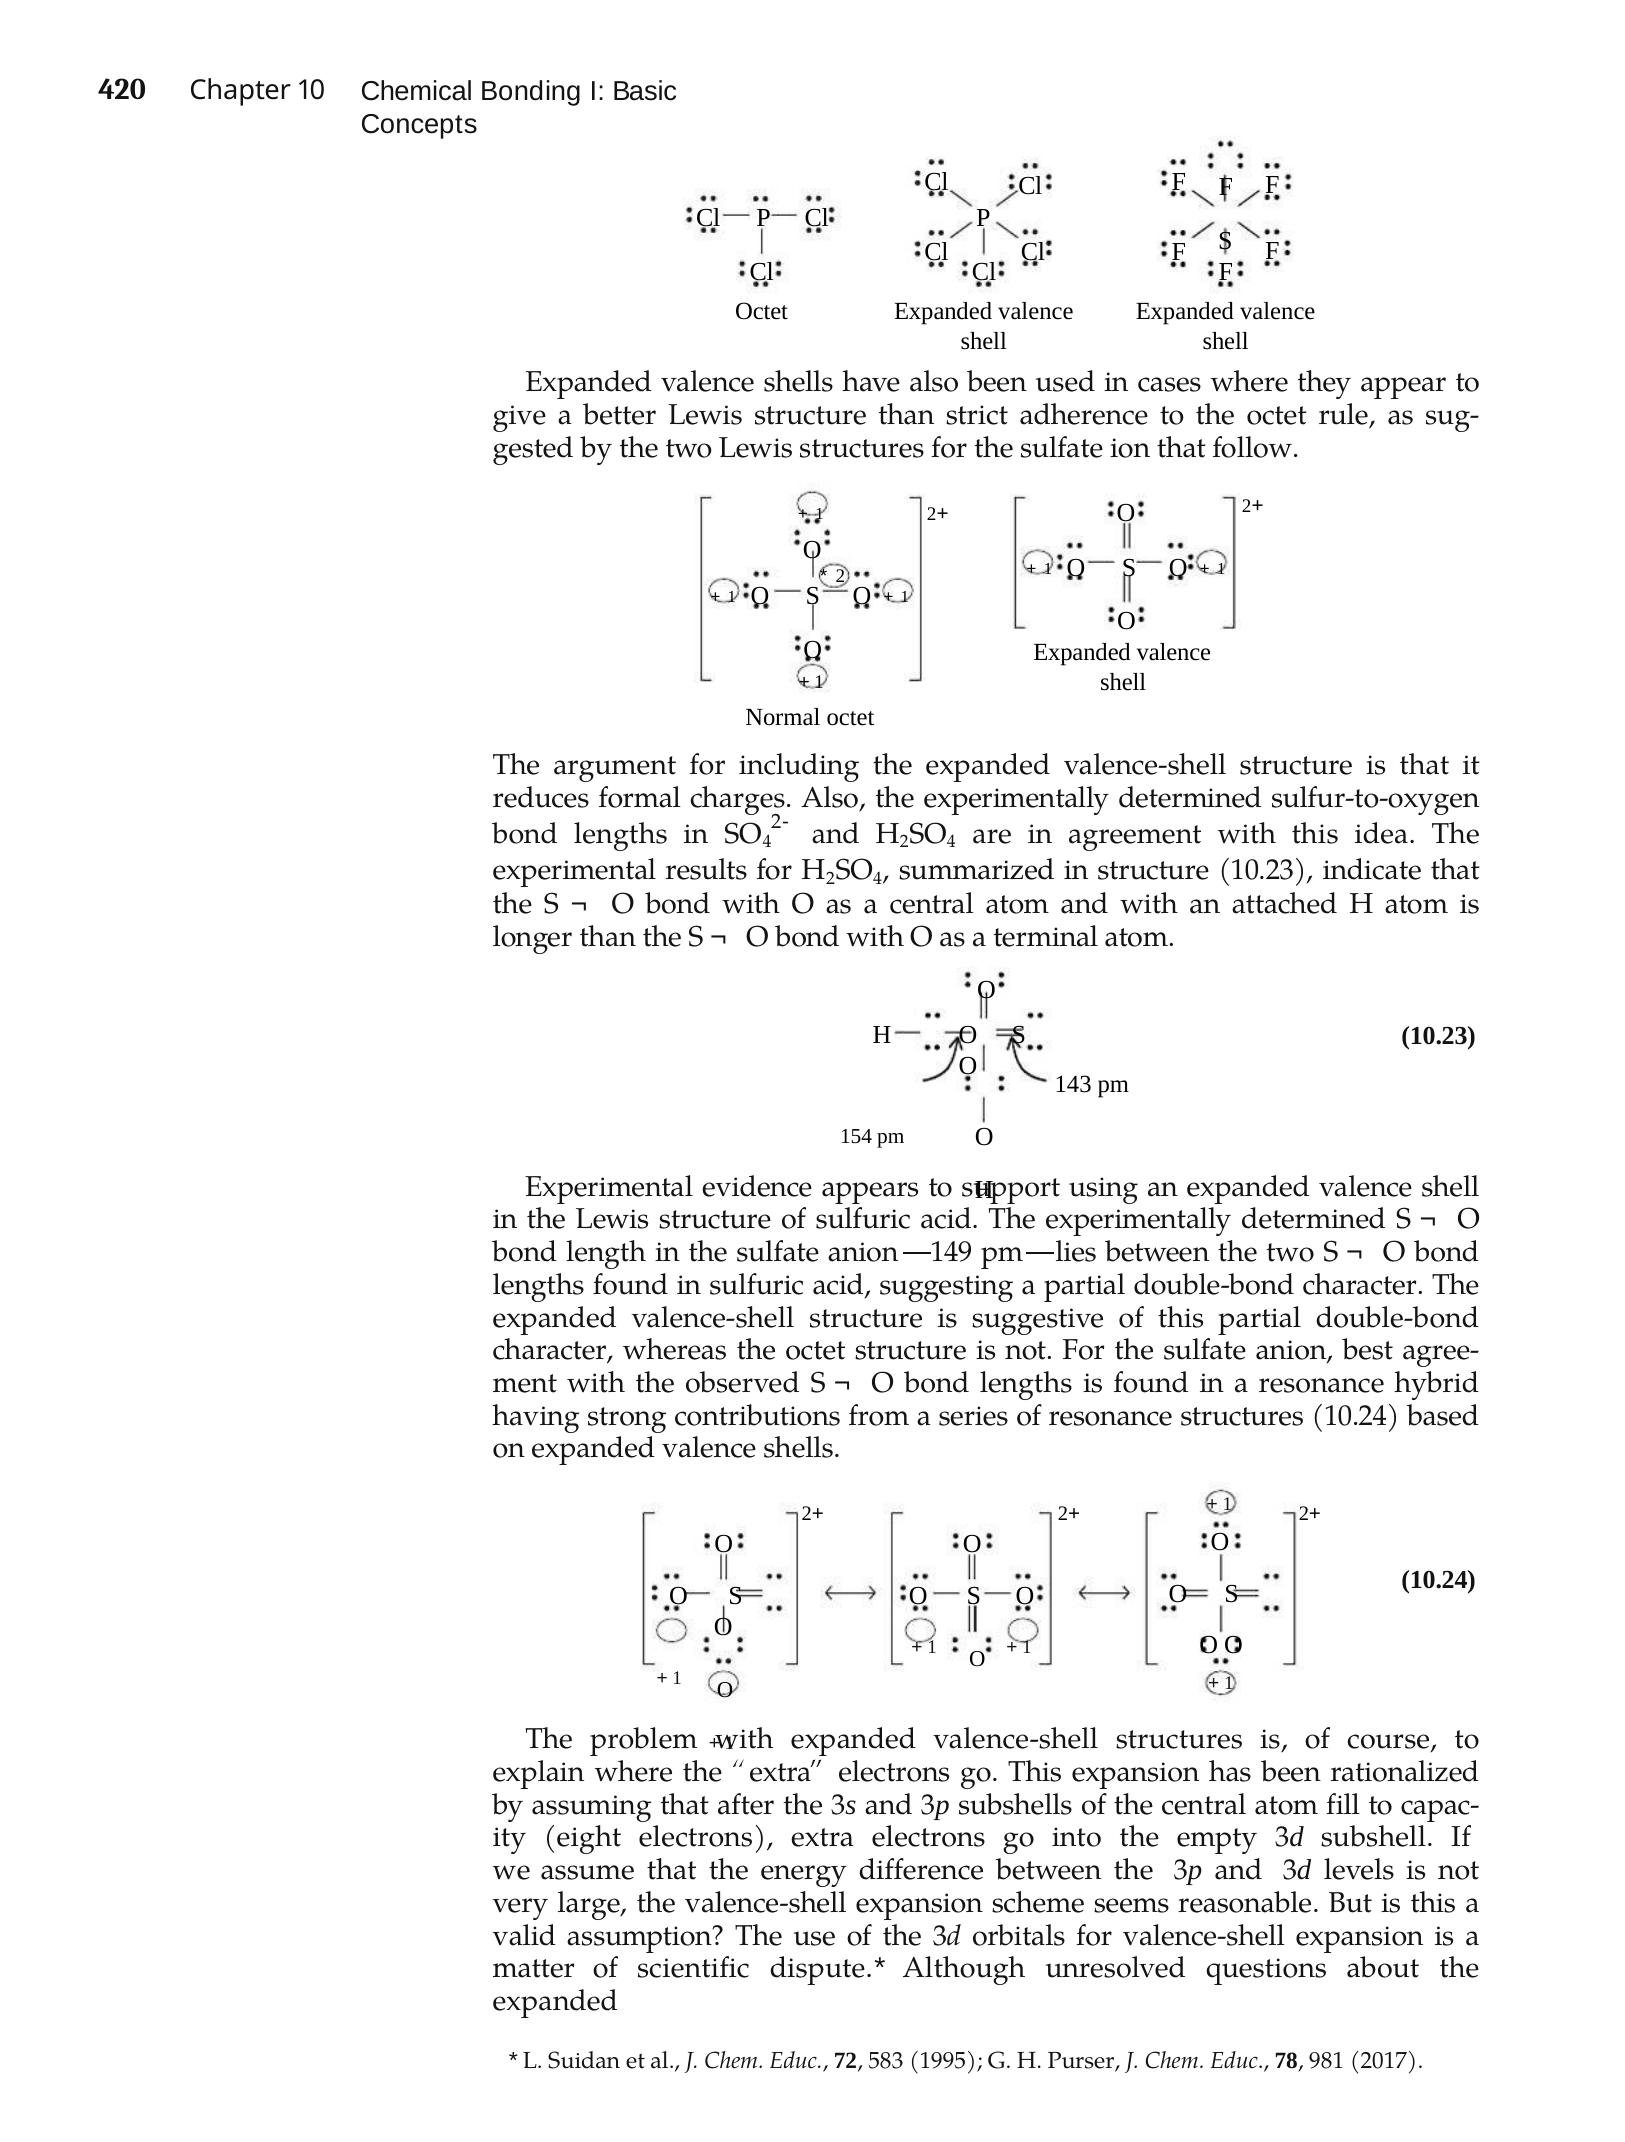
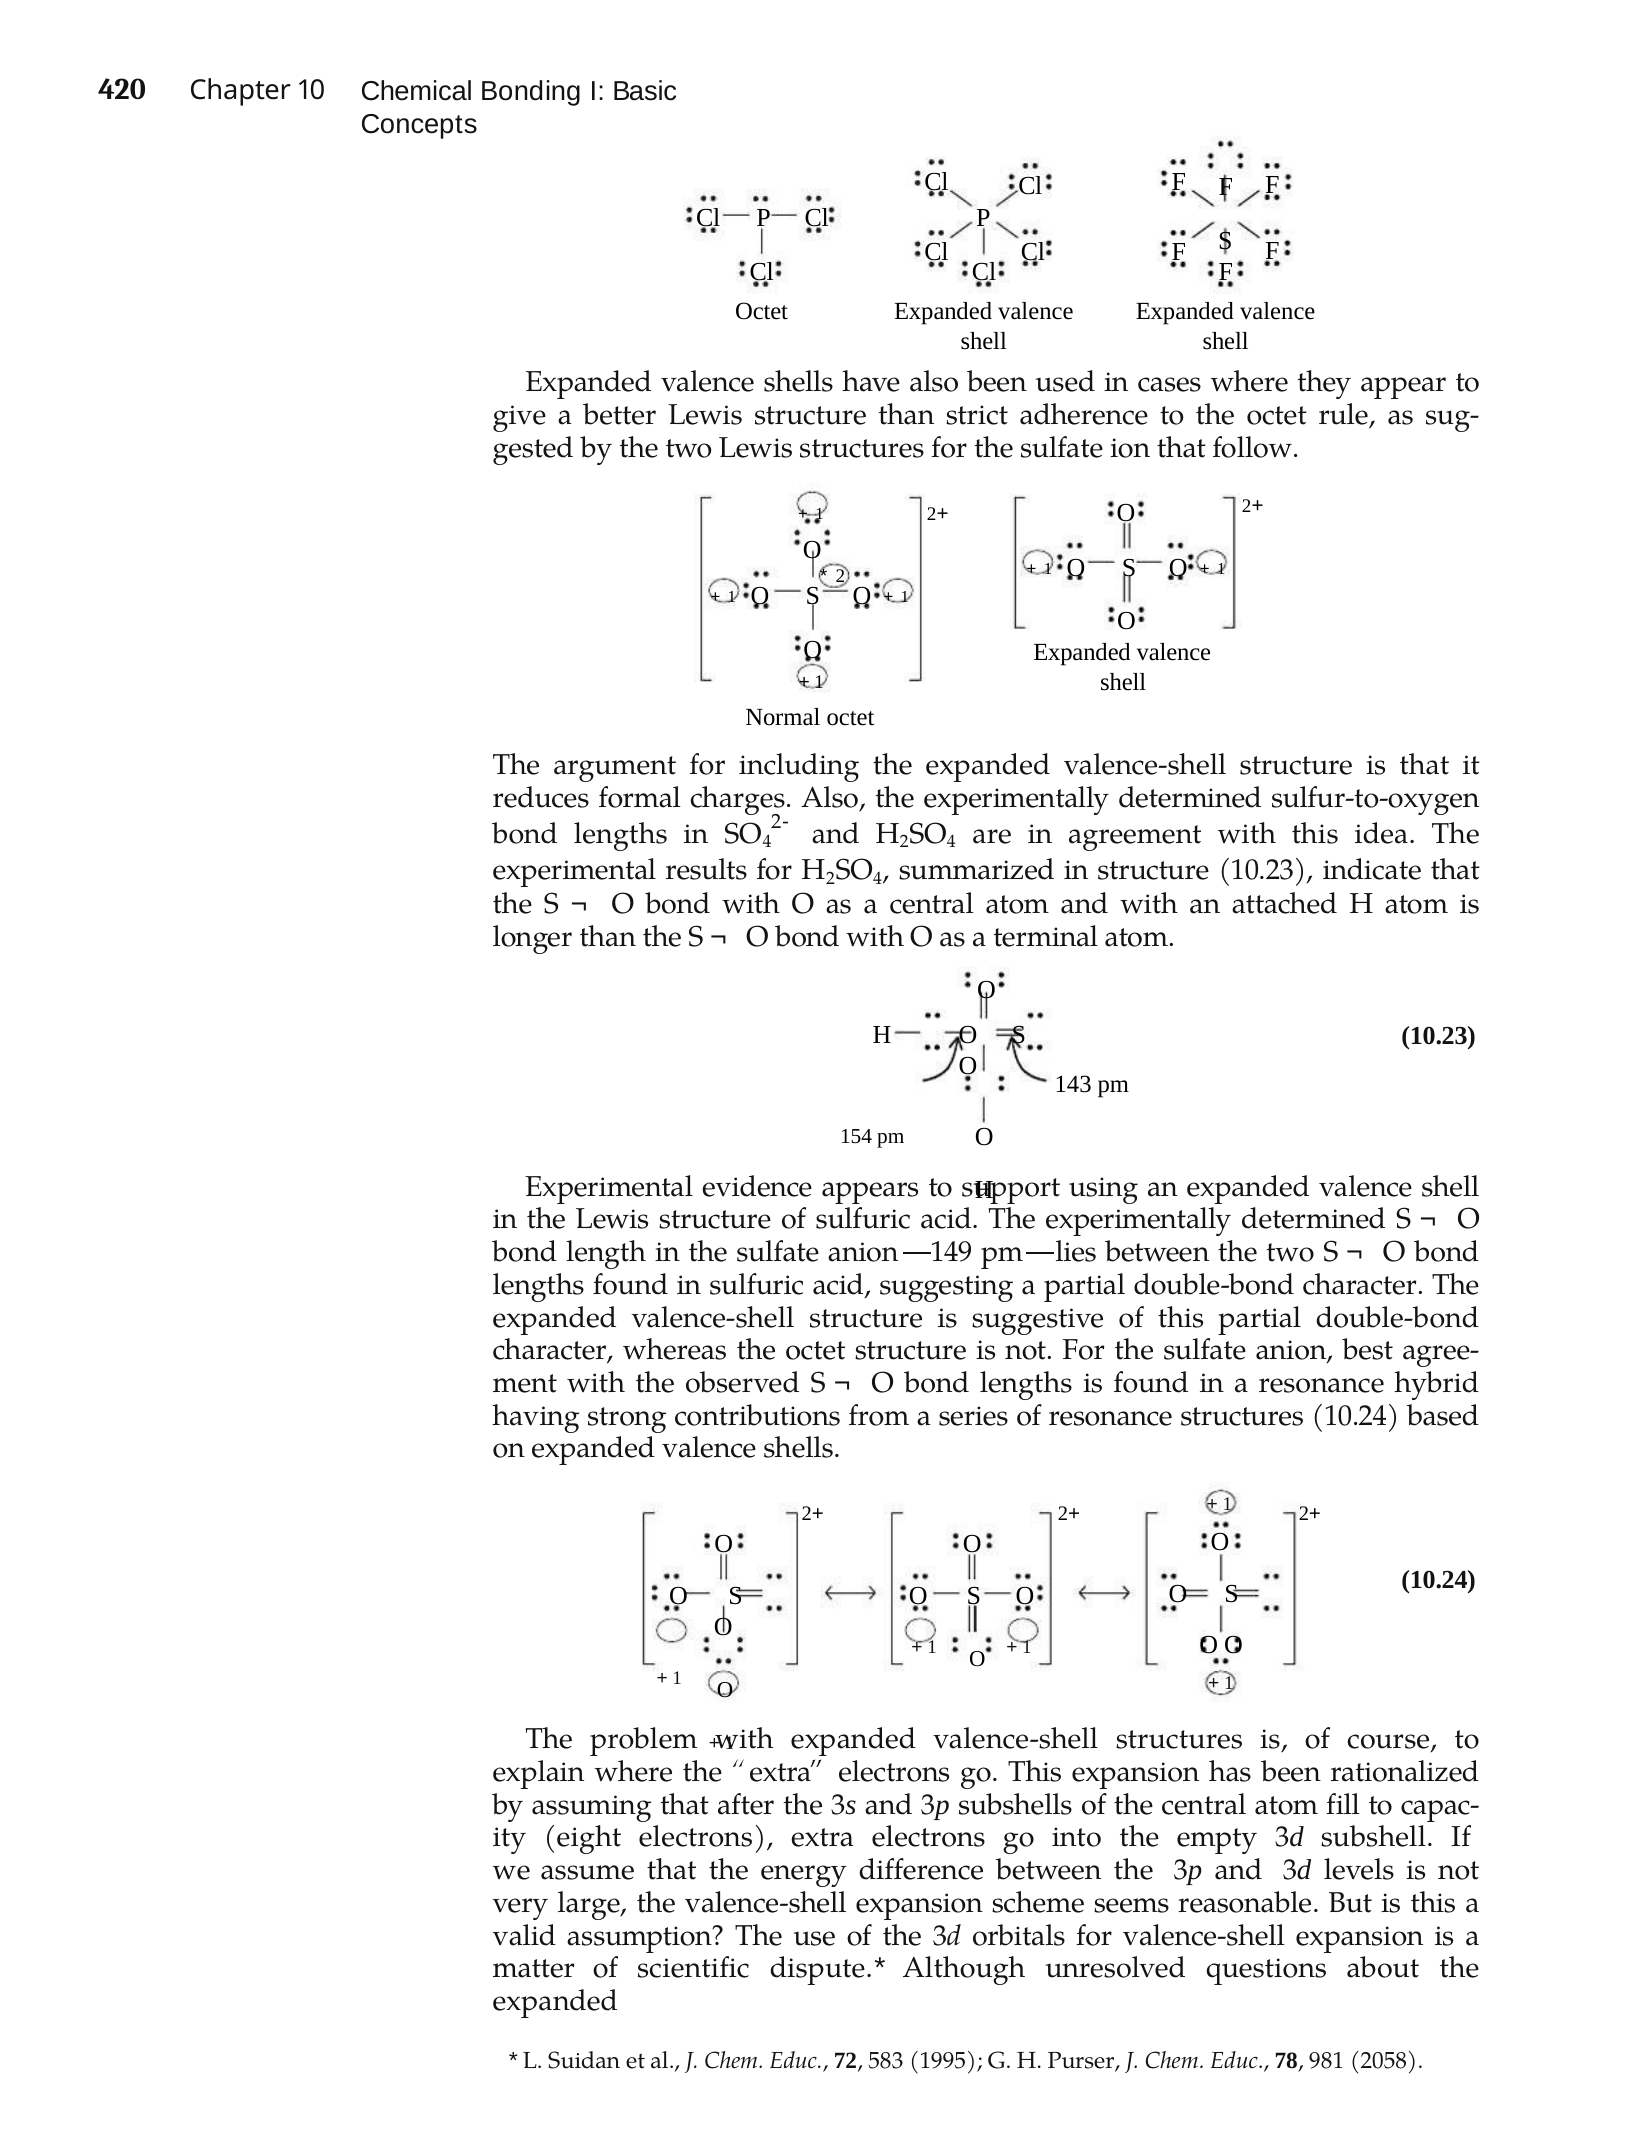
2017: 2017 -> 2058
